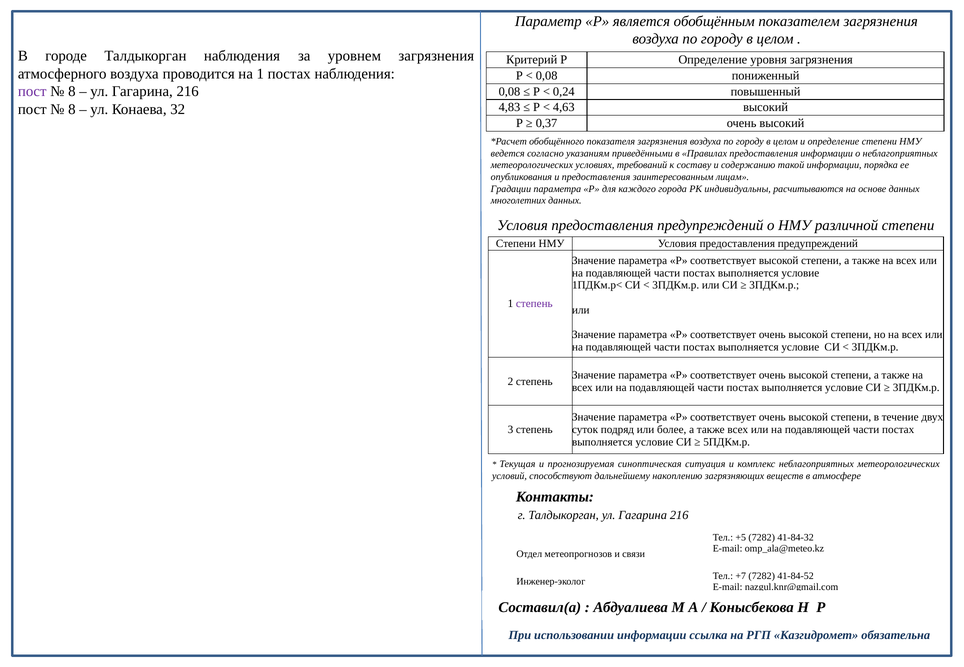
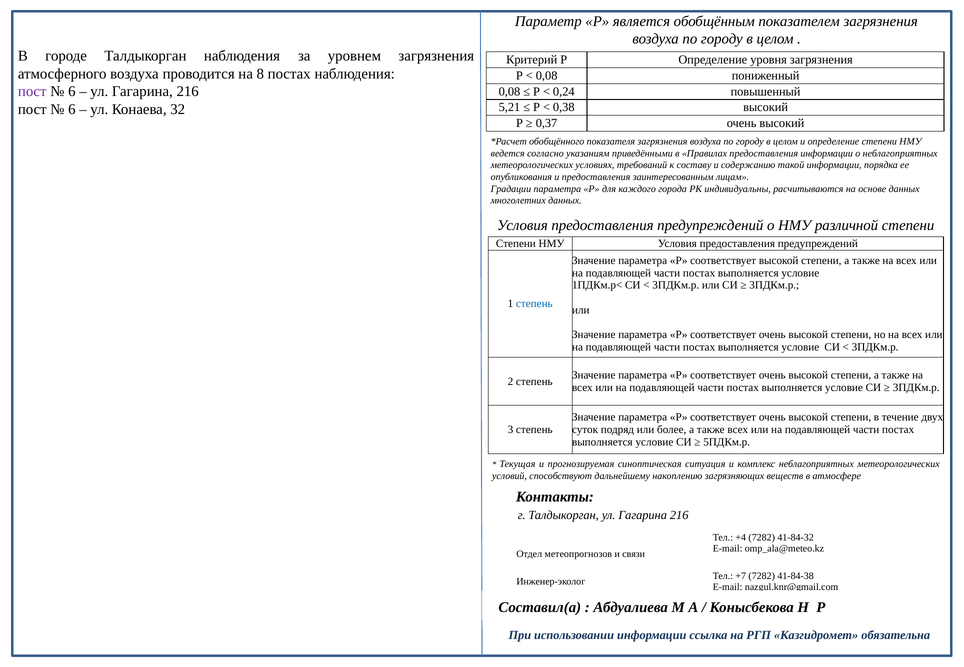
на 1: 1 -> 8
8 at (72, 92): 8 -> 6
4,83: 4,83 -> 5,21
4,63: 4,63 -> 0,38
8 at (72, 109): 8 -> 6
степень at (534, 304) colour: purple -> blue
+5: +5 -> +4
41-84-52: 41-84-52 -> 41-84-38
